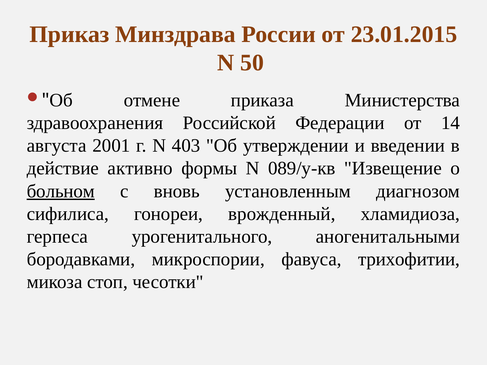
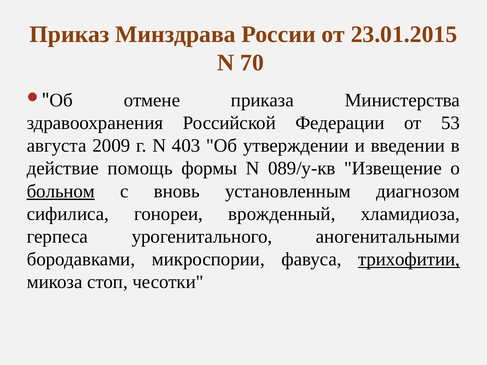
50: 50 -> 70
14: 14 -> 53
2001: 2001 -> 2009
активно: активно -> помощь
трихофитии underline: none -> present
